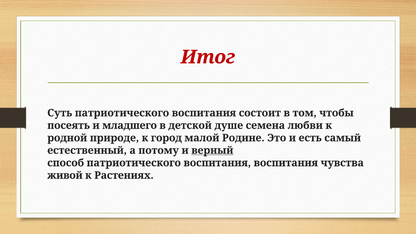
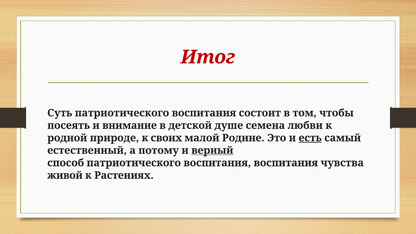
младшего: младшего -> внимание
город: город -> своих
есть underline: none -> present
